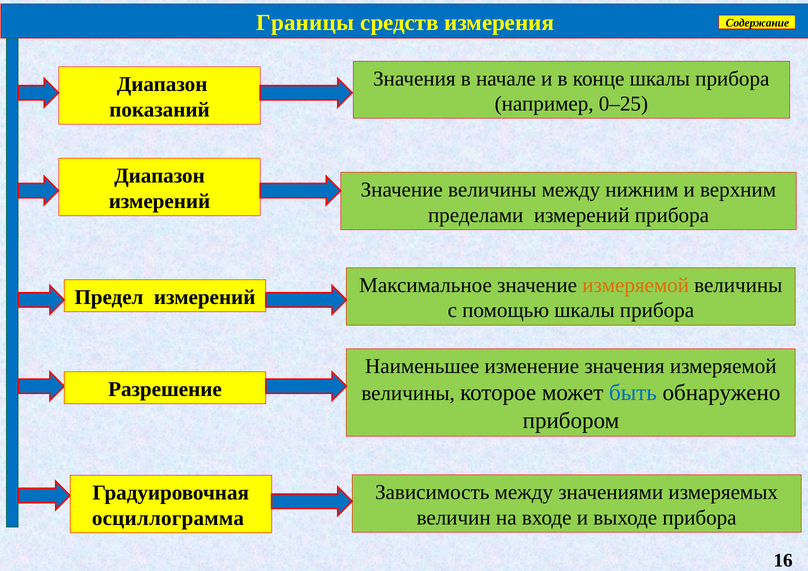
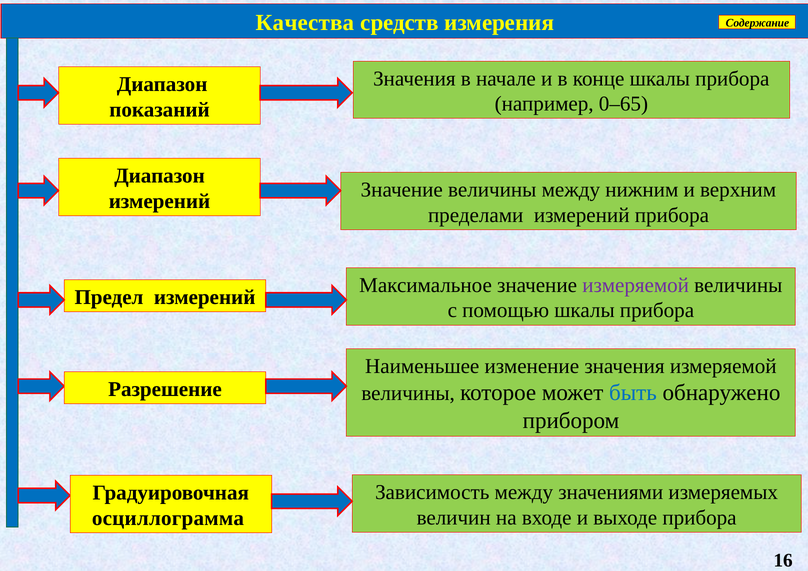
Границы: Границы -> Качества
0‒25: 0‒25 -> 0‒65
измеряемой at (636, 285) colour: orange -> purple
